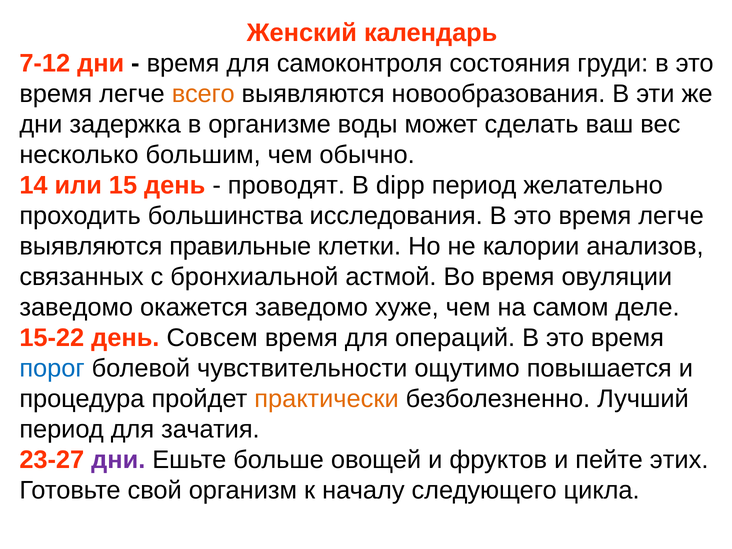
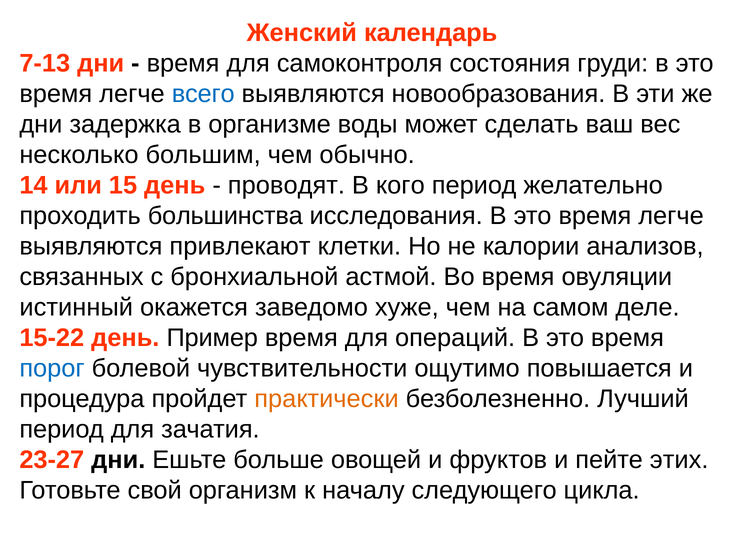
7-12: 7-12 -> 7-13
всего colour: orange -> blue
dipp: dipp -> кого
правильные: правильные -> привлекают
заведомо at (76, 307): заведомо -> истинный
Совсем: Совсем -> Пример
дни at (118, 460) colour: purple -> black
